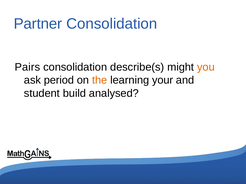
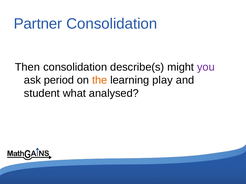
Pairs: Pairs -> Then
you colour: orange -> purple
your: your -> play
build: build -> what
